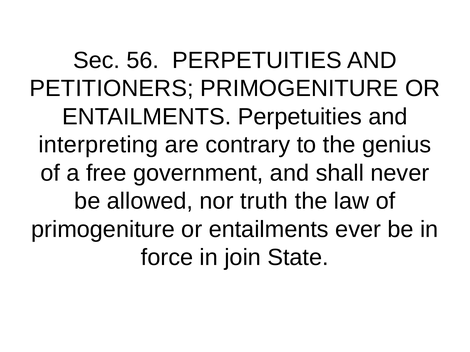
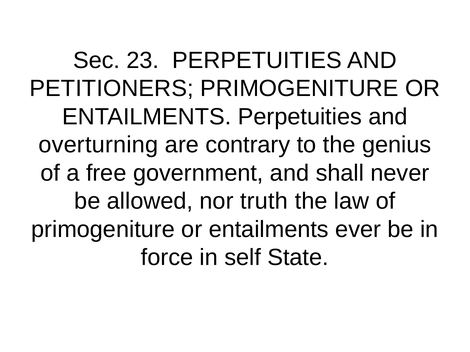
56: 56 -> 23
interpreting: interpreting -> overturning
join: join -> self
